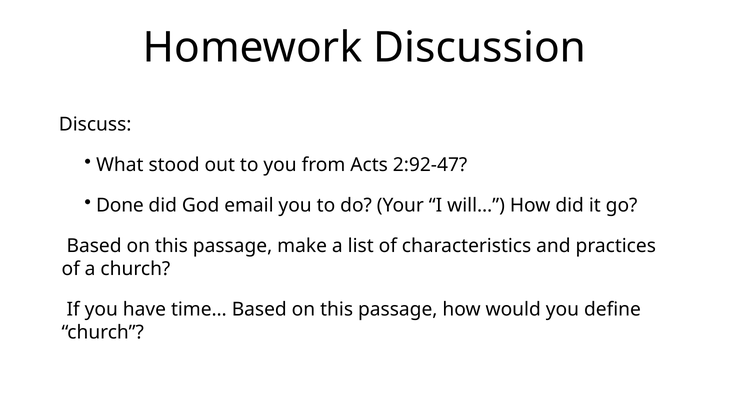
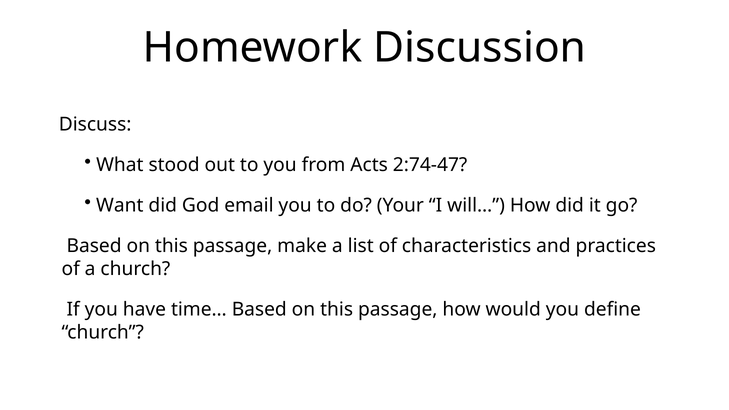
2:92-47: 2:92-47 -> 2:74-47
Done: Done -> Want
